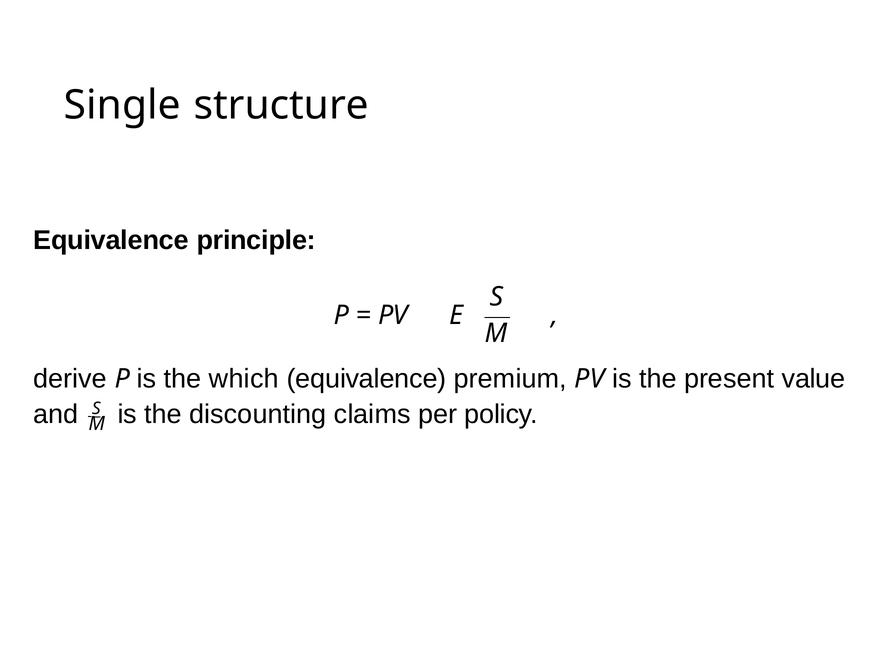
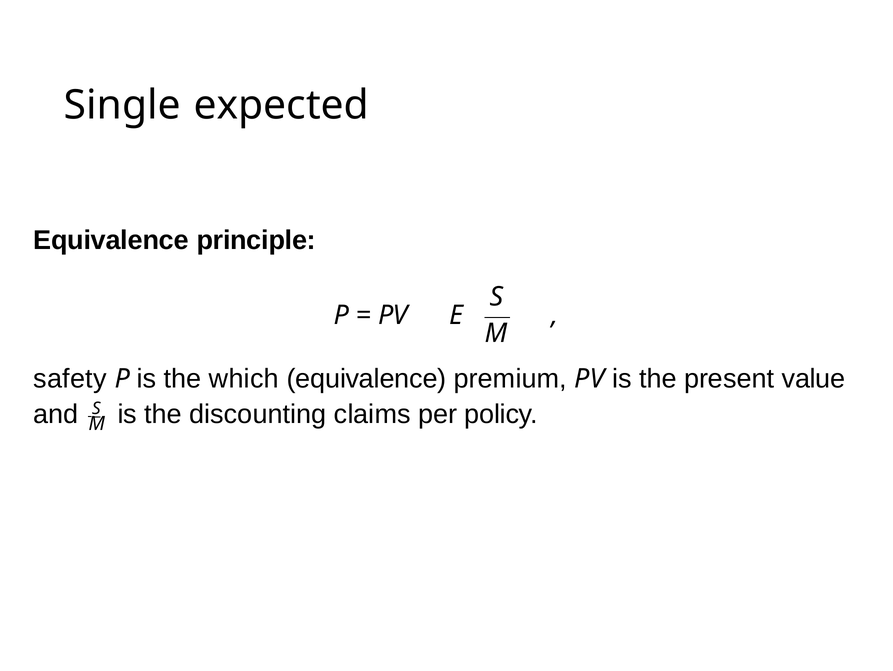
structure: structure -> expected
derive: derive -> safety
